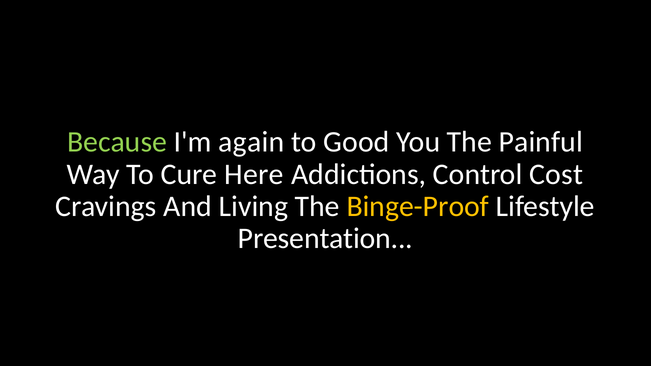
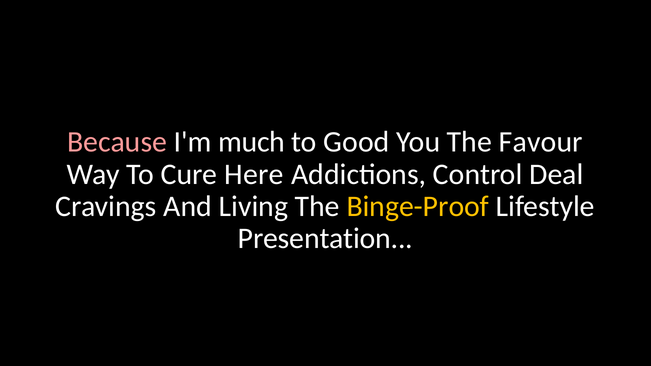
Because colour: light green -> pink
again: again -> much
Painful: Painful -> Favour
Cost: Cost -> Deal
